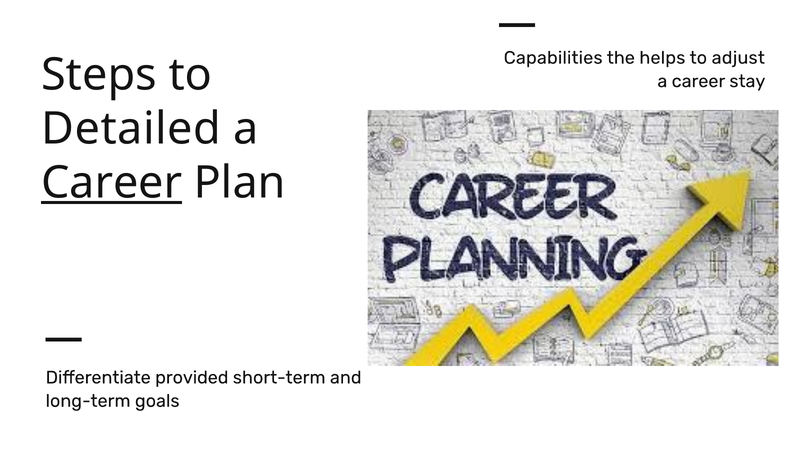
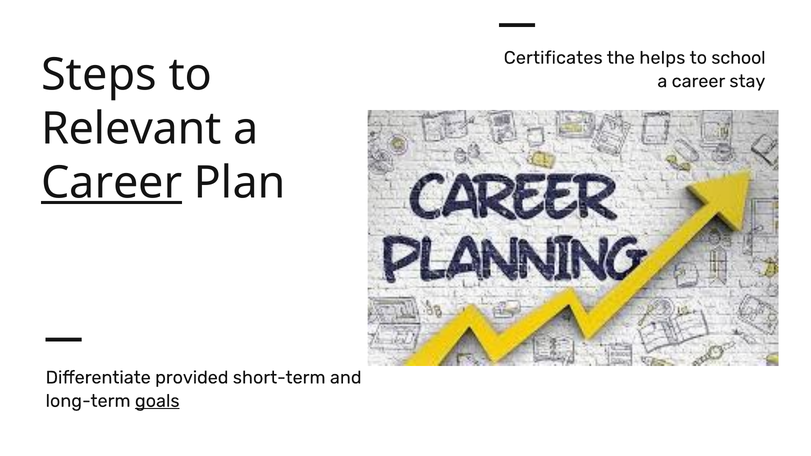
Capabilities: Capabilities -> Certificates
adjust: adjust -> school
Detailed: Detailed -> Relevant
goals underline: none -> present
